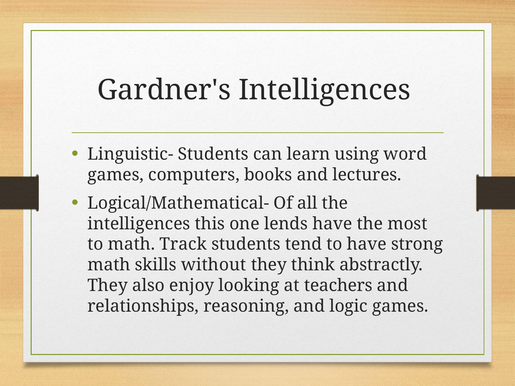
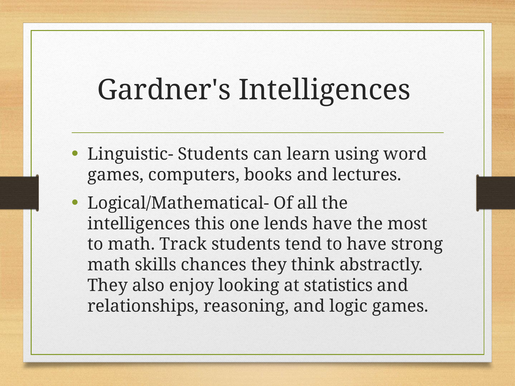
without: without -> chances
teachers: teachers -> statistics
